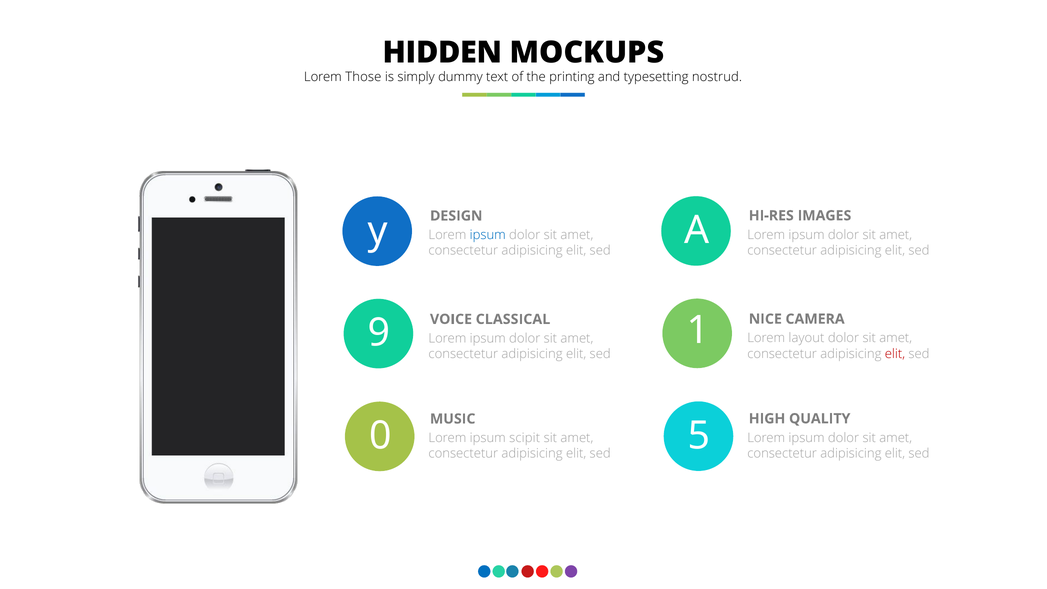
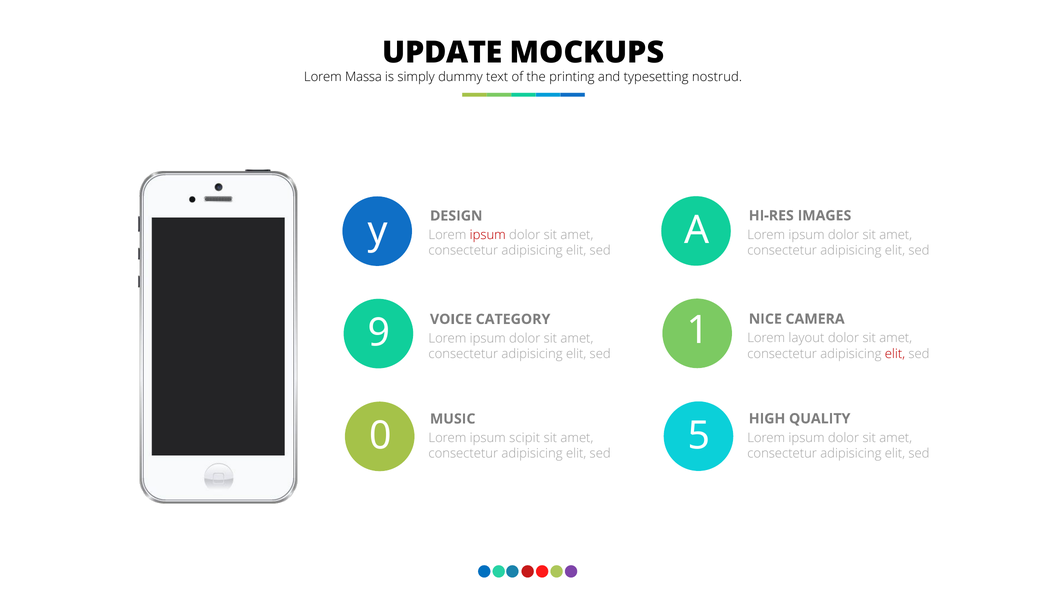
HIDDEN: HIDDEN -> UPDATE
Those: Those -> Massa
ipsum at (488, 235) colour: blue -> red
CLASSICAL: CLASSICAL -> CATEGORY
